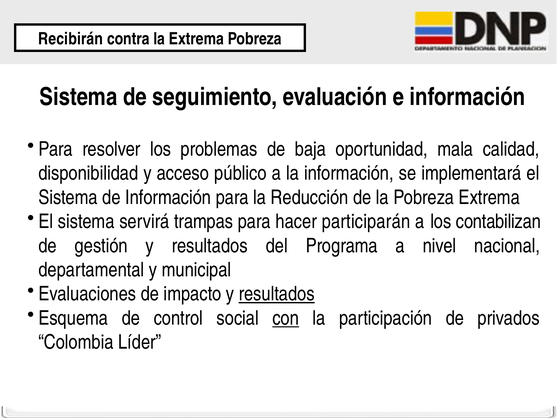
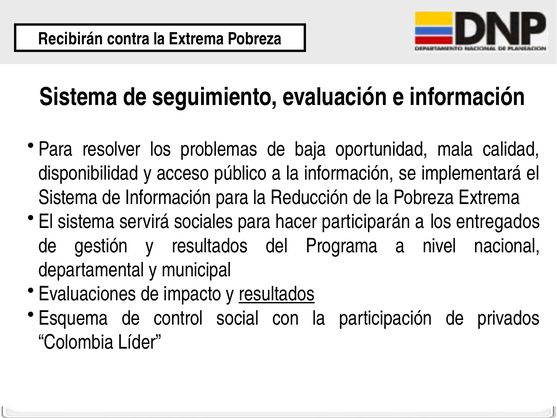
trampas: trampas -> sociales
contabilizan: contabilizan -> entregados
con underline: present -> none
